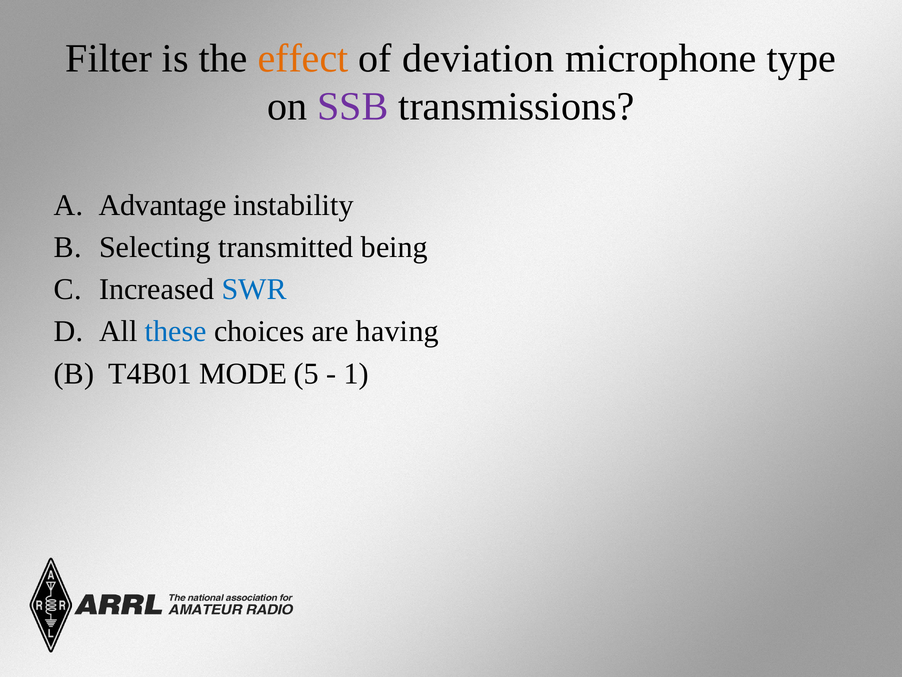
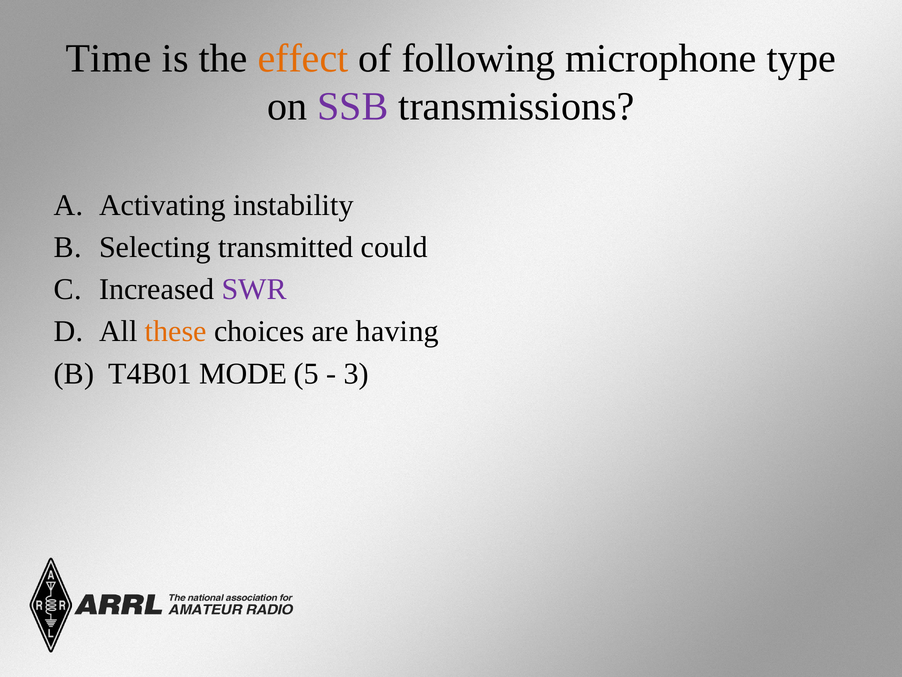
Filter: Filter -> Time
deviation: deviation -> following
Advantage: Advantage -> Activating
being: being -> could
SWR colour: blue -> purple
these colour: blue -> orange
1: 1 -> 3
